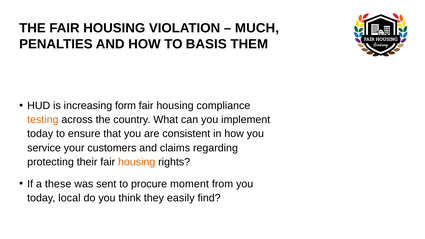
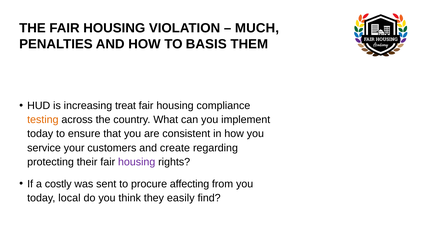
form: form -> treat
claims: claims -> create
housing at (137, 162) colour: orange -> purple
these: these -> costly
moment: moment -> affecting
